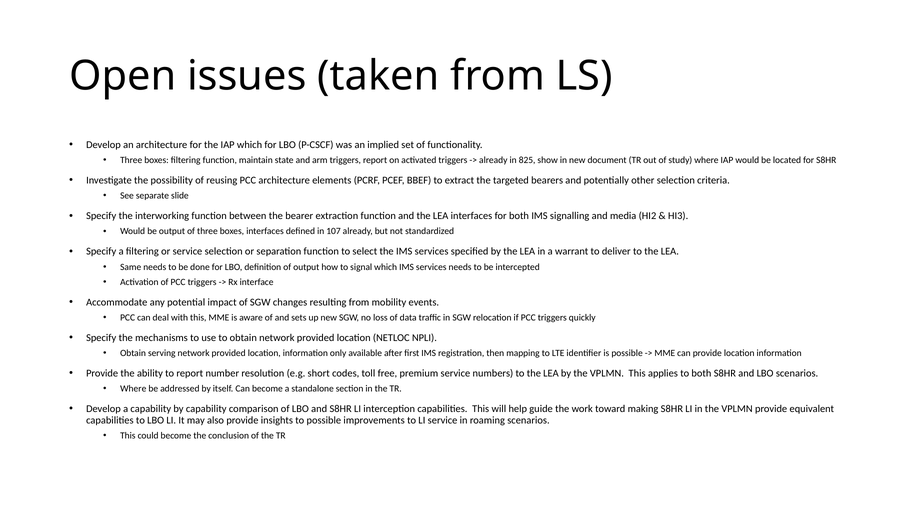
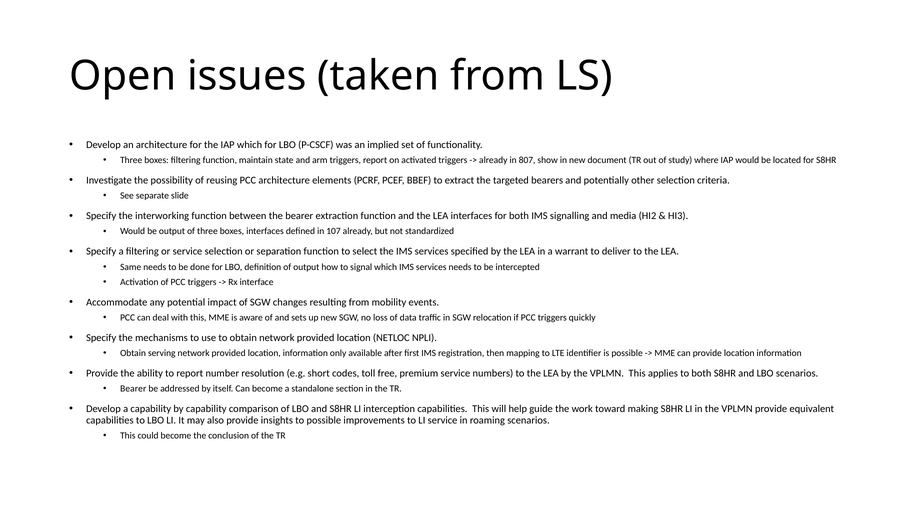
825: 825 -> 807
Where at (133, 389): Where -> Bearer
